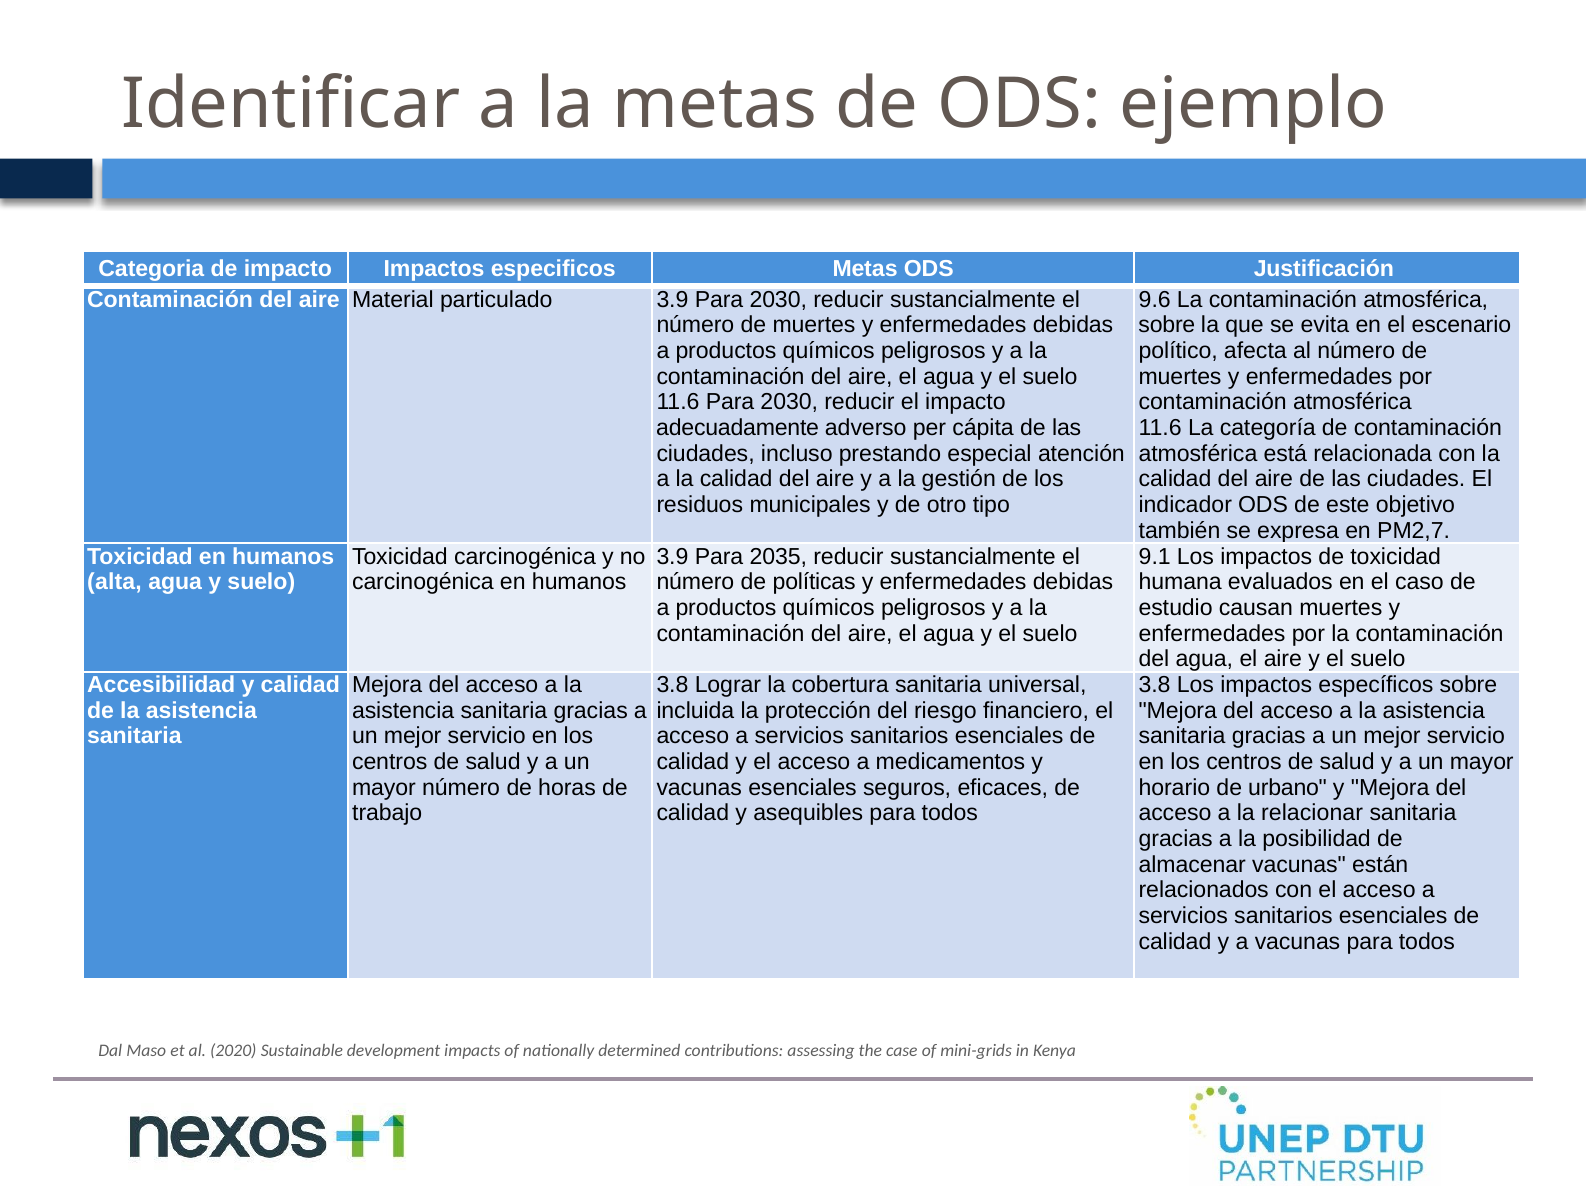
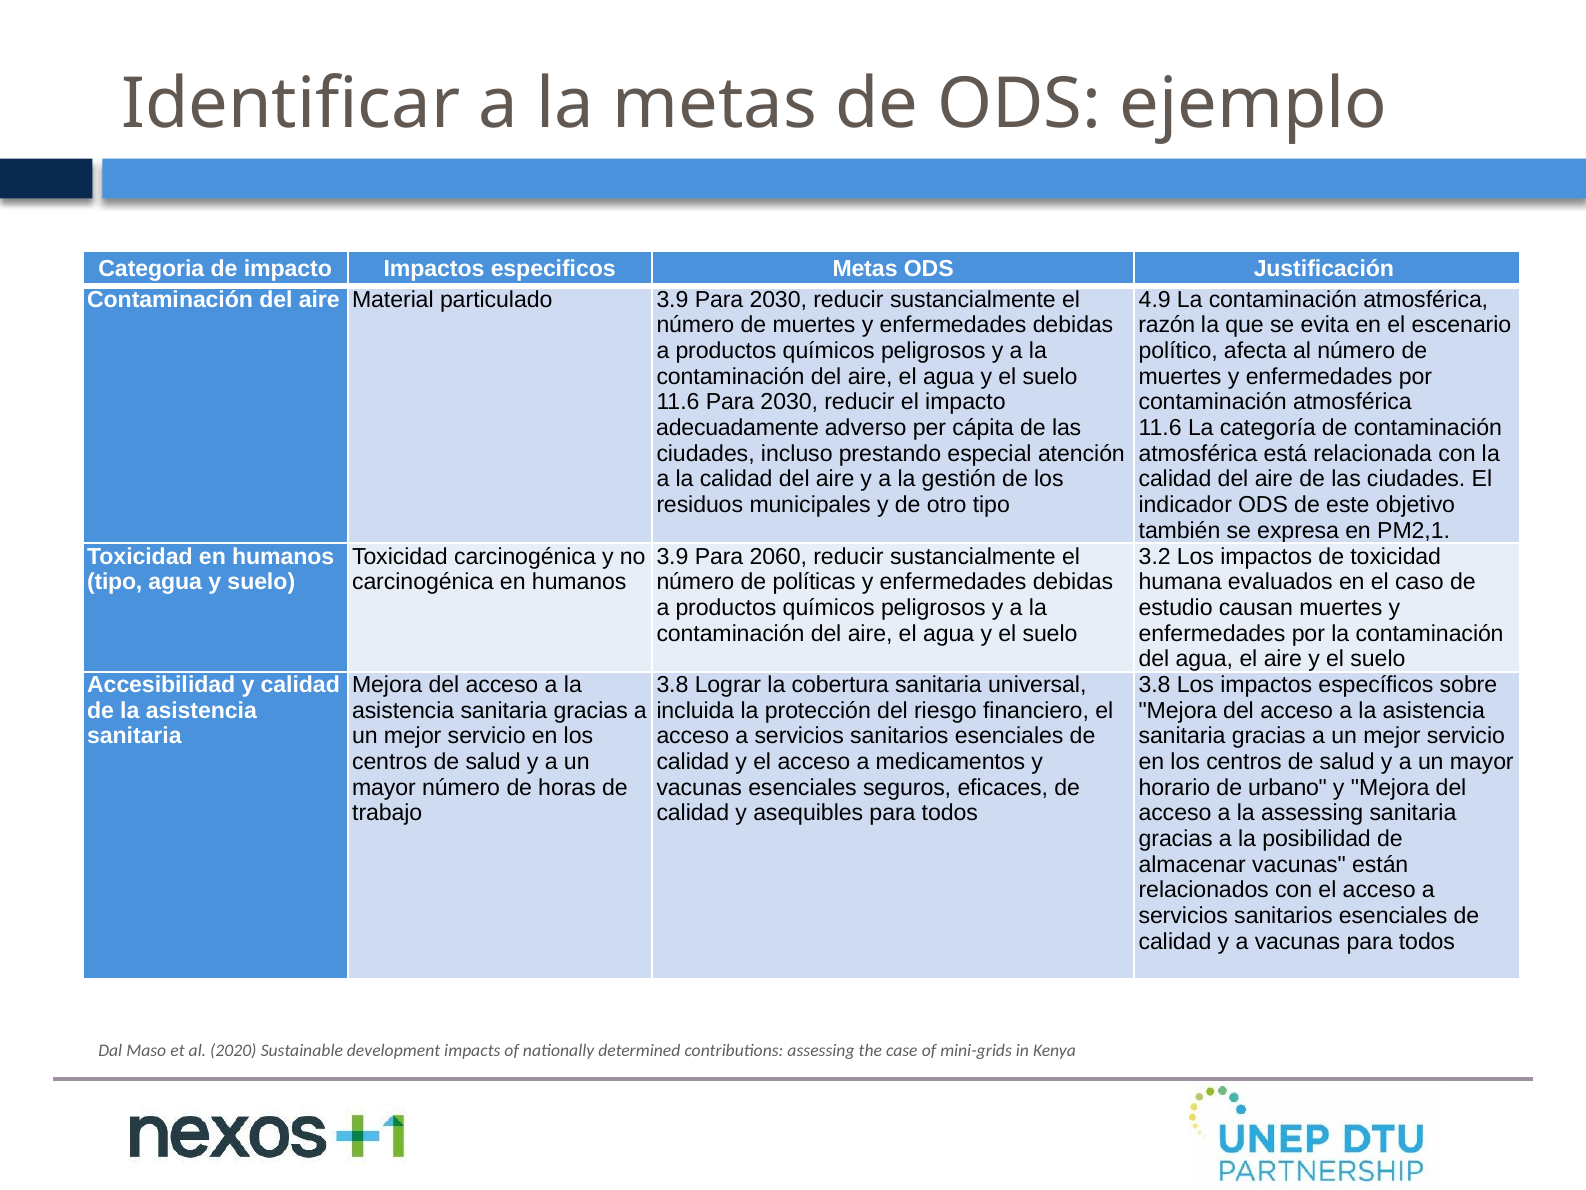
9.6: 9.6 -> 4.9
sobre at (1167, 325): sobre -> razón
PM2,7: PM2,7 -> PM2,1
2035: 2035 -> 2060
9.1: 9.1 -> 3.2
alta at (115, 582): alta -> tipo
la relacionar: relacionar -> assessing
